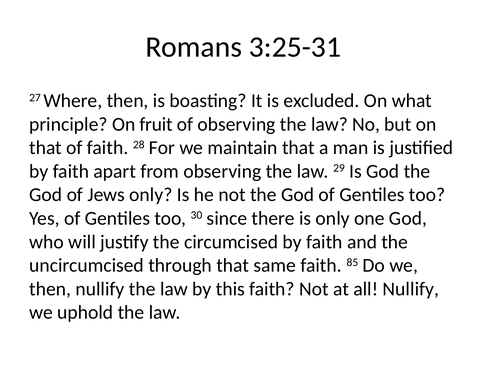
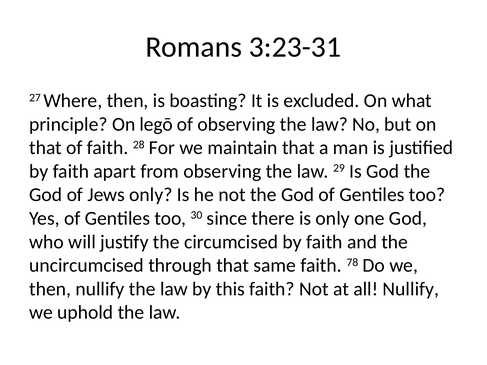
3:25-31: 3:25-31 -> 3:23-31
fruit: fruit -> legō
85: 85 -> 78
